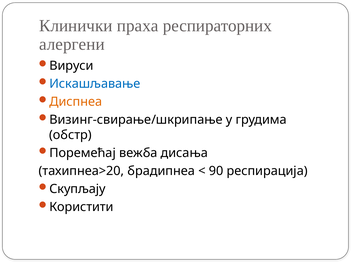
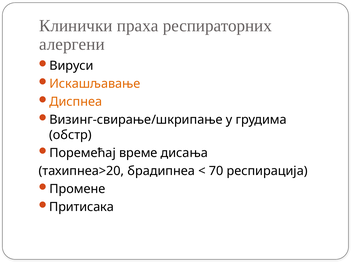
Искашљавање colour: blue -> orange
вежба: вежба -> време
90: 90 -> 70
Скупљају: Скупљају -> Промене
Користити: Користити -> Притисака
